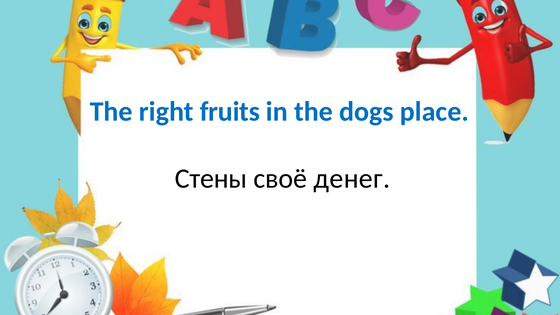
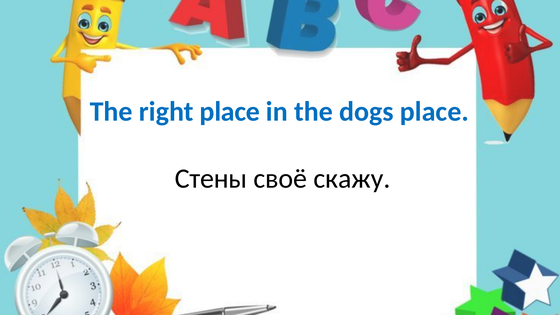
right fruits: fruits -> place
денег: денег -> скажу
